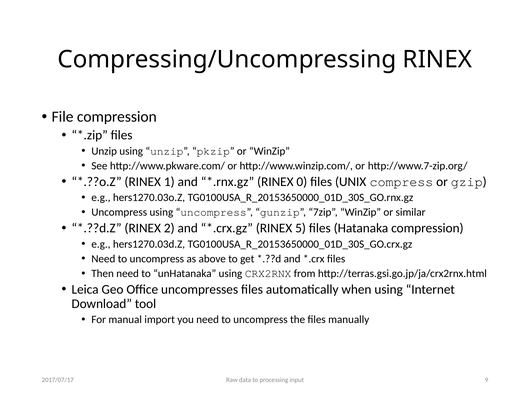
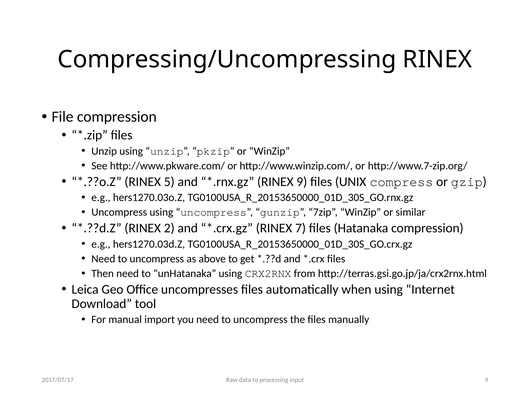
1: 1 -> 5
RINEX 0: 0 -> 9
5: 5 -> 7
